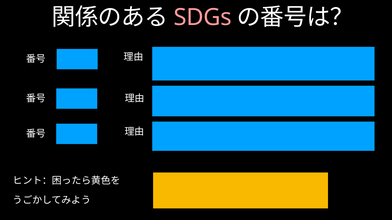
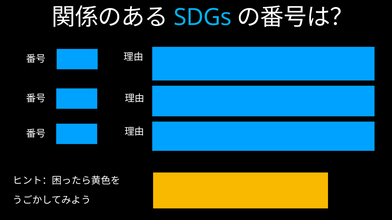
SDGs at (203, 17) colour: pink -> light blue
